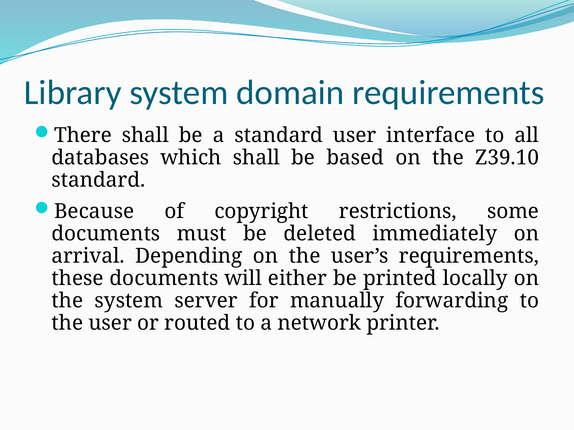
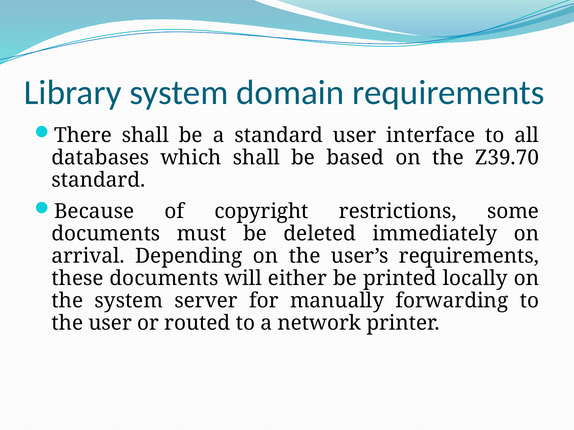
Z39.10: Z39.10 -> Z39.70
